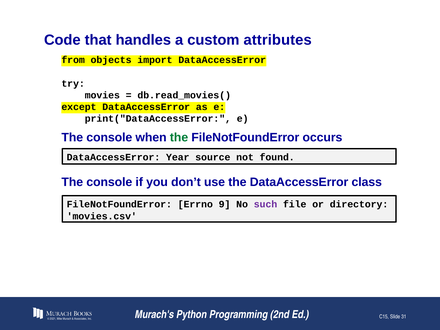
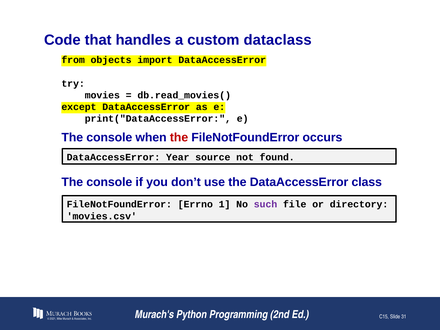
attributes: attributes -> dataclass
the at (179, 138) colour: green -> red
9: 9 -> 1
